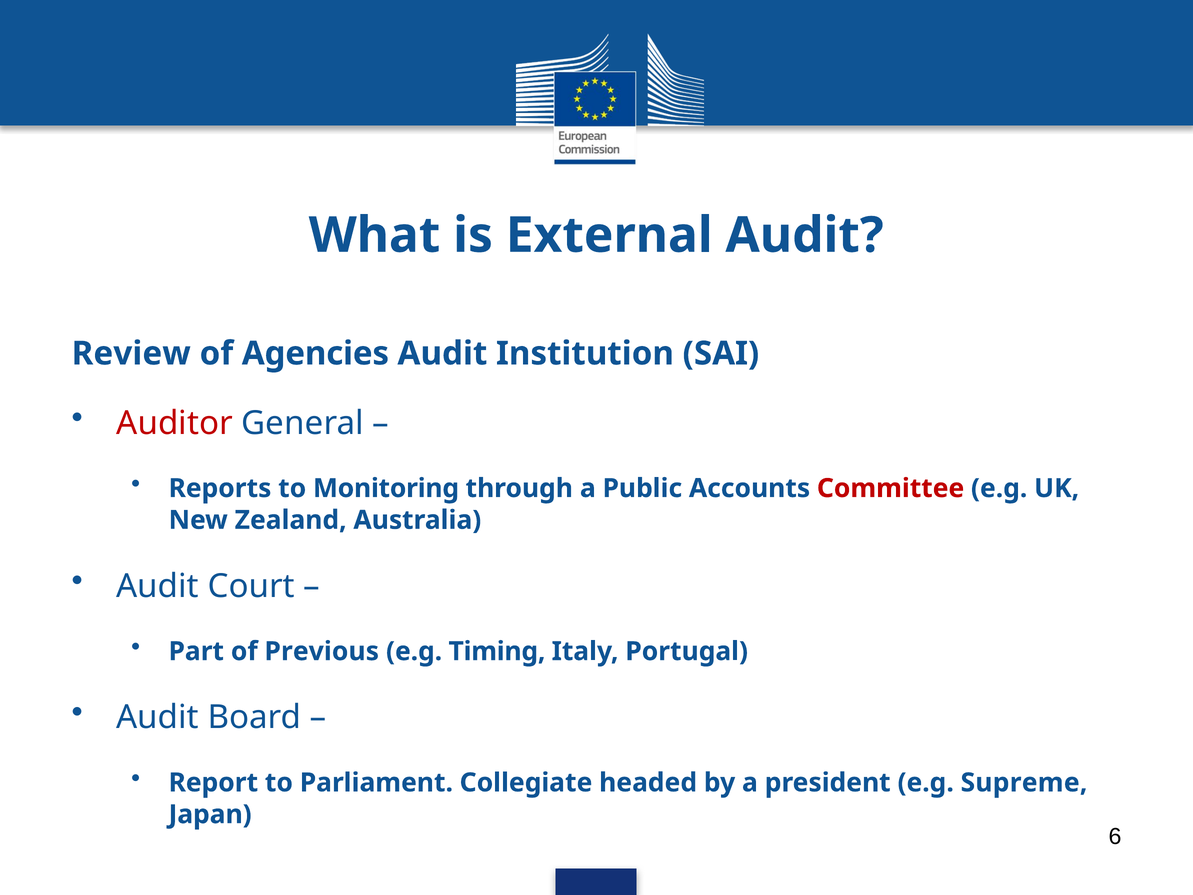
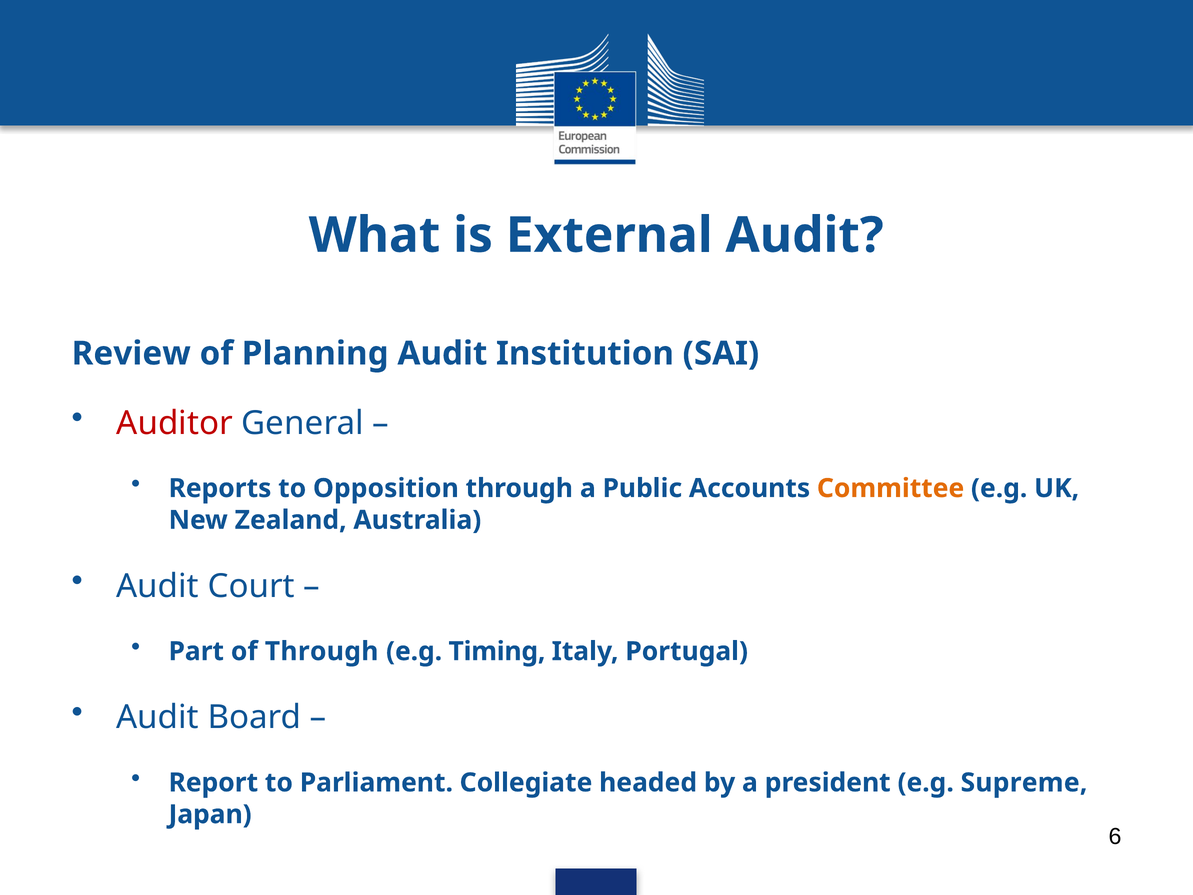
Agencies: Agencies -> Planning
Monitoring: Monitoring -> Opposition
Committee colour: red -> orange
of Previous: Previous -> Through
